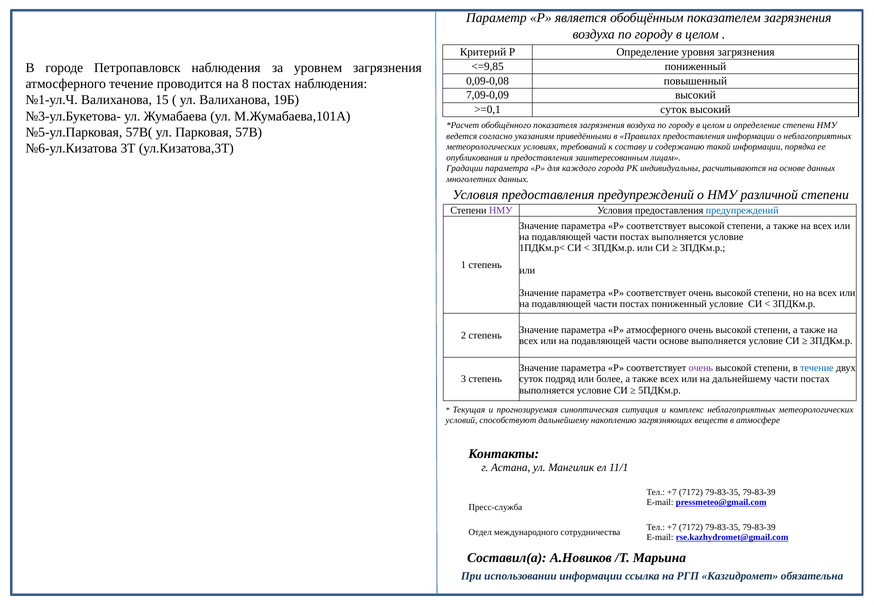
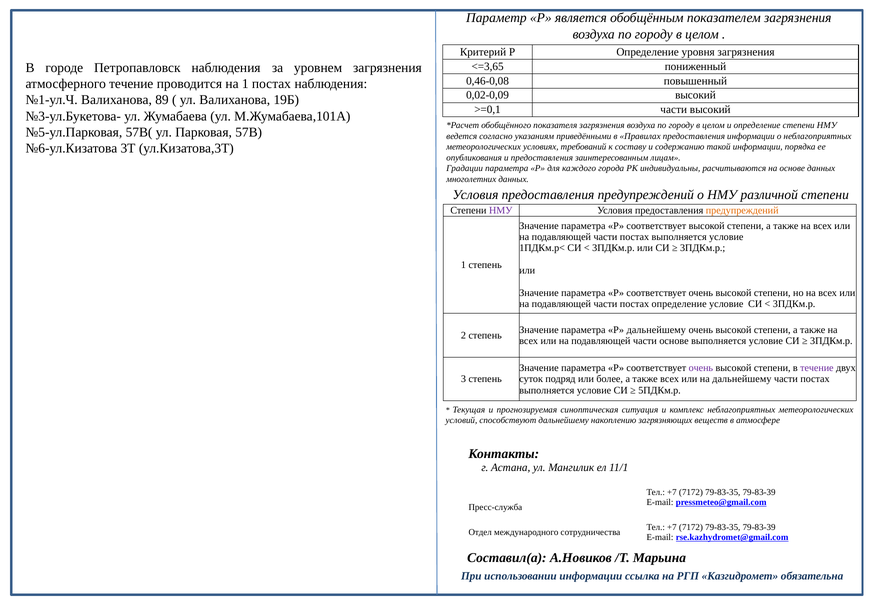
<=9,85: <=9,85 -> <=3,65
0,09-0,08: 0,09-0,08 -> 0,46-0,08
на 8: 8 -> 1
7,09-0,09: 7,09-0,09 -> 0,02-0,09
15: 15 -> 89
>=0,1 суток: суток -> части
предупреждений at (742, 210) colour: blue -> orange
постах пониженный: пониженный -> определение
Р атмосферного: атмосферного -> дальнейшему
течение at (817, 368) colour: blue -> purple
